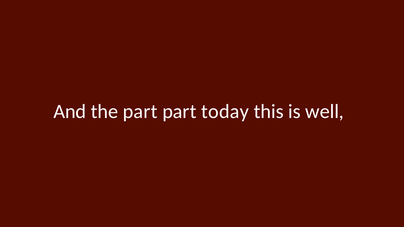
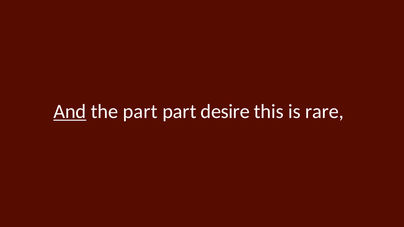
And underline: none -> present
today: today -> desire
well: well -> rare
